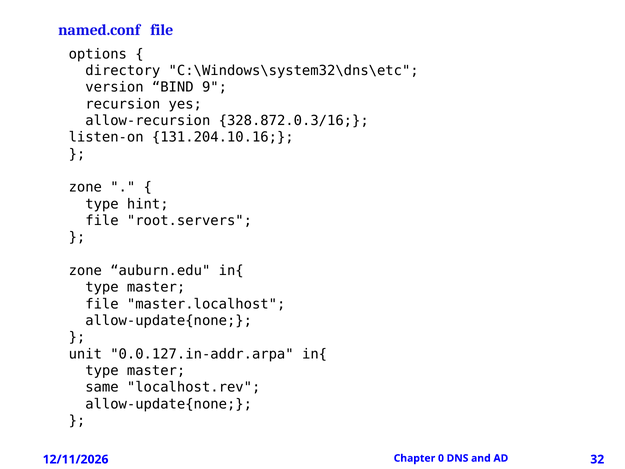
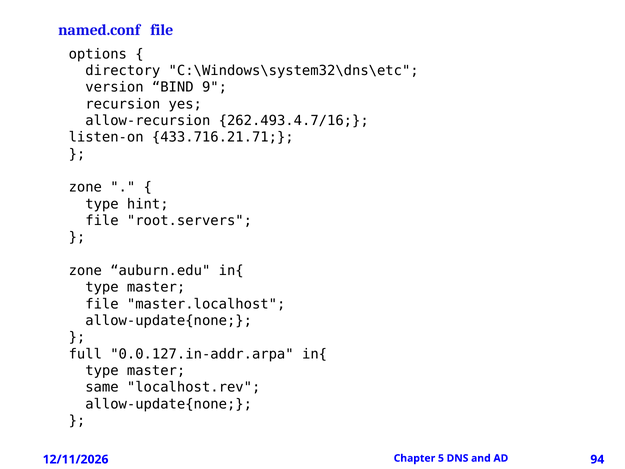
328.872.0.3/16: 328.872.0.3/16 -> 262.493.4.7/16
131.204.10.16: 131.204.10.16 -> 433.716.21.71
unit: unit -> full
0: 0 -> 5
32: 32 -> 94
